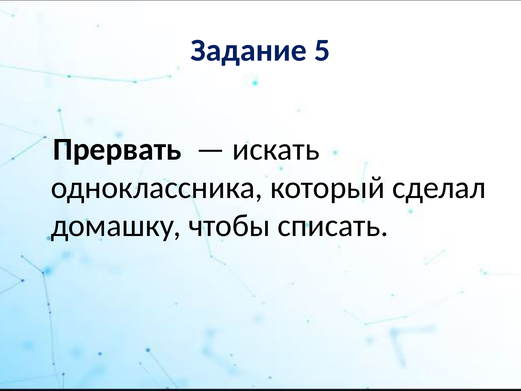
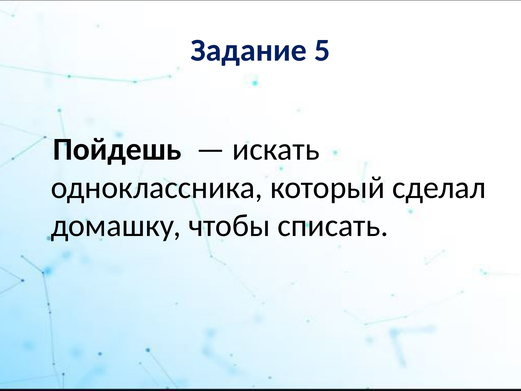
Прервать: Прервать -> Пойдешь
